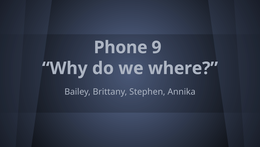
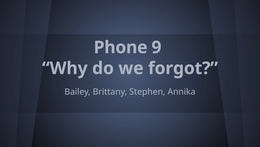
where: where -> forgot
